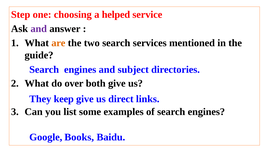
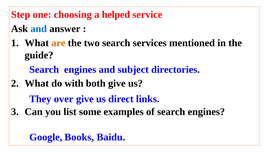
and at (39, 29) colour: purple -> blue
over: over -> with
keep: keep -> over
